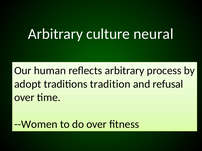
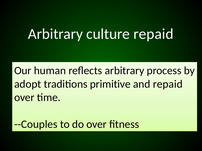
culture neural: neural -> repaid
tradition: tradition -> primitive
and refusal: refusal -> repaid
--Women: --Women -> --Couples
